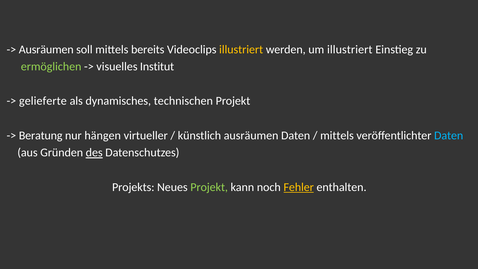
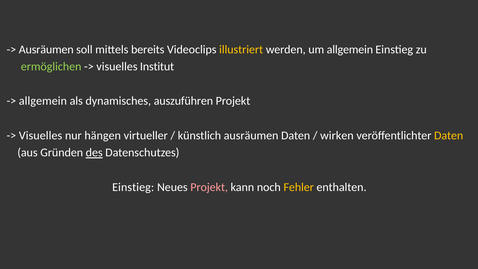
um illustriert: illustriert -> allgemein
gelieferte at (43, 101): gelieferte -> allgemein
technischen: technischen -> auszuführen
Beratung at (41, 135): Beratung -> Visuelles
mittels at (337, 135): mittels -> wirken
Daten at (449, 135) colour: light blue -> yellow
Projekts at (133, 187): Projekts -> Einstieg
Projekt at (209, 187) colour: light green -> pink
Fehler underline: present -> none
